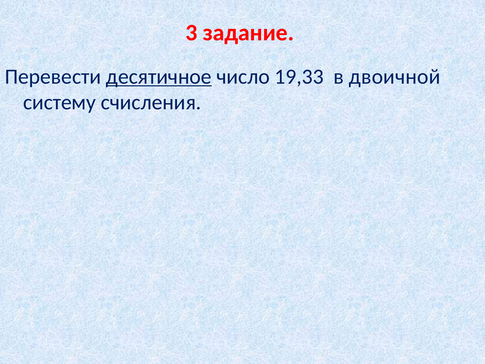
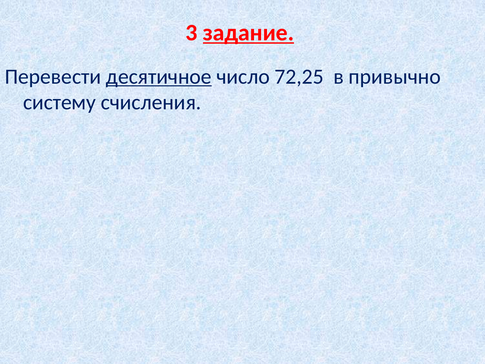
задание underline: none -> present
19,33: 19,33 -> 72,25
двоичной: двоичной -> привычно
